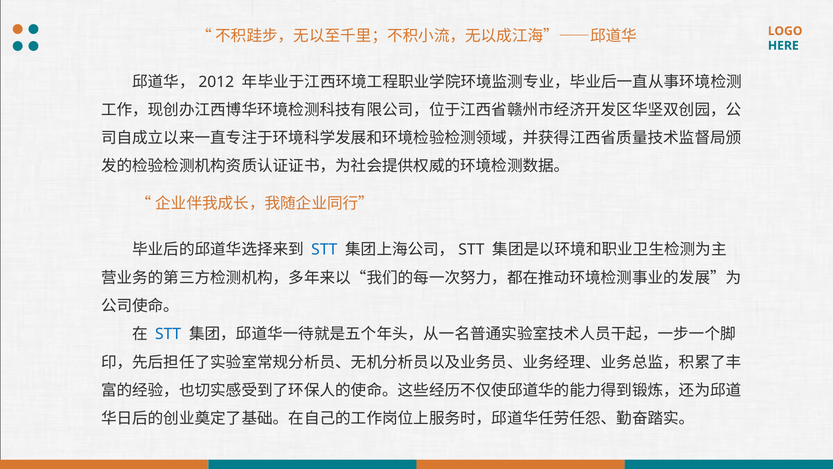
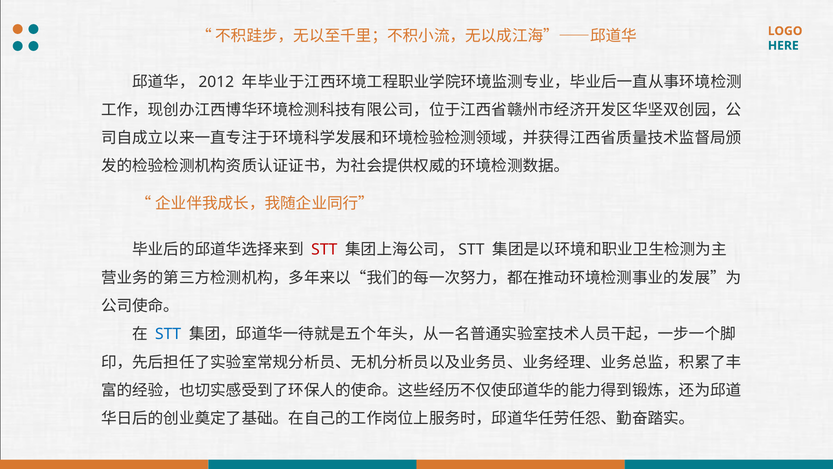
STT at (324, 250) colour: blue -> red
